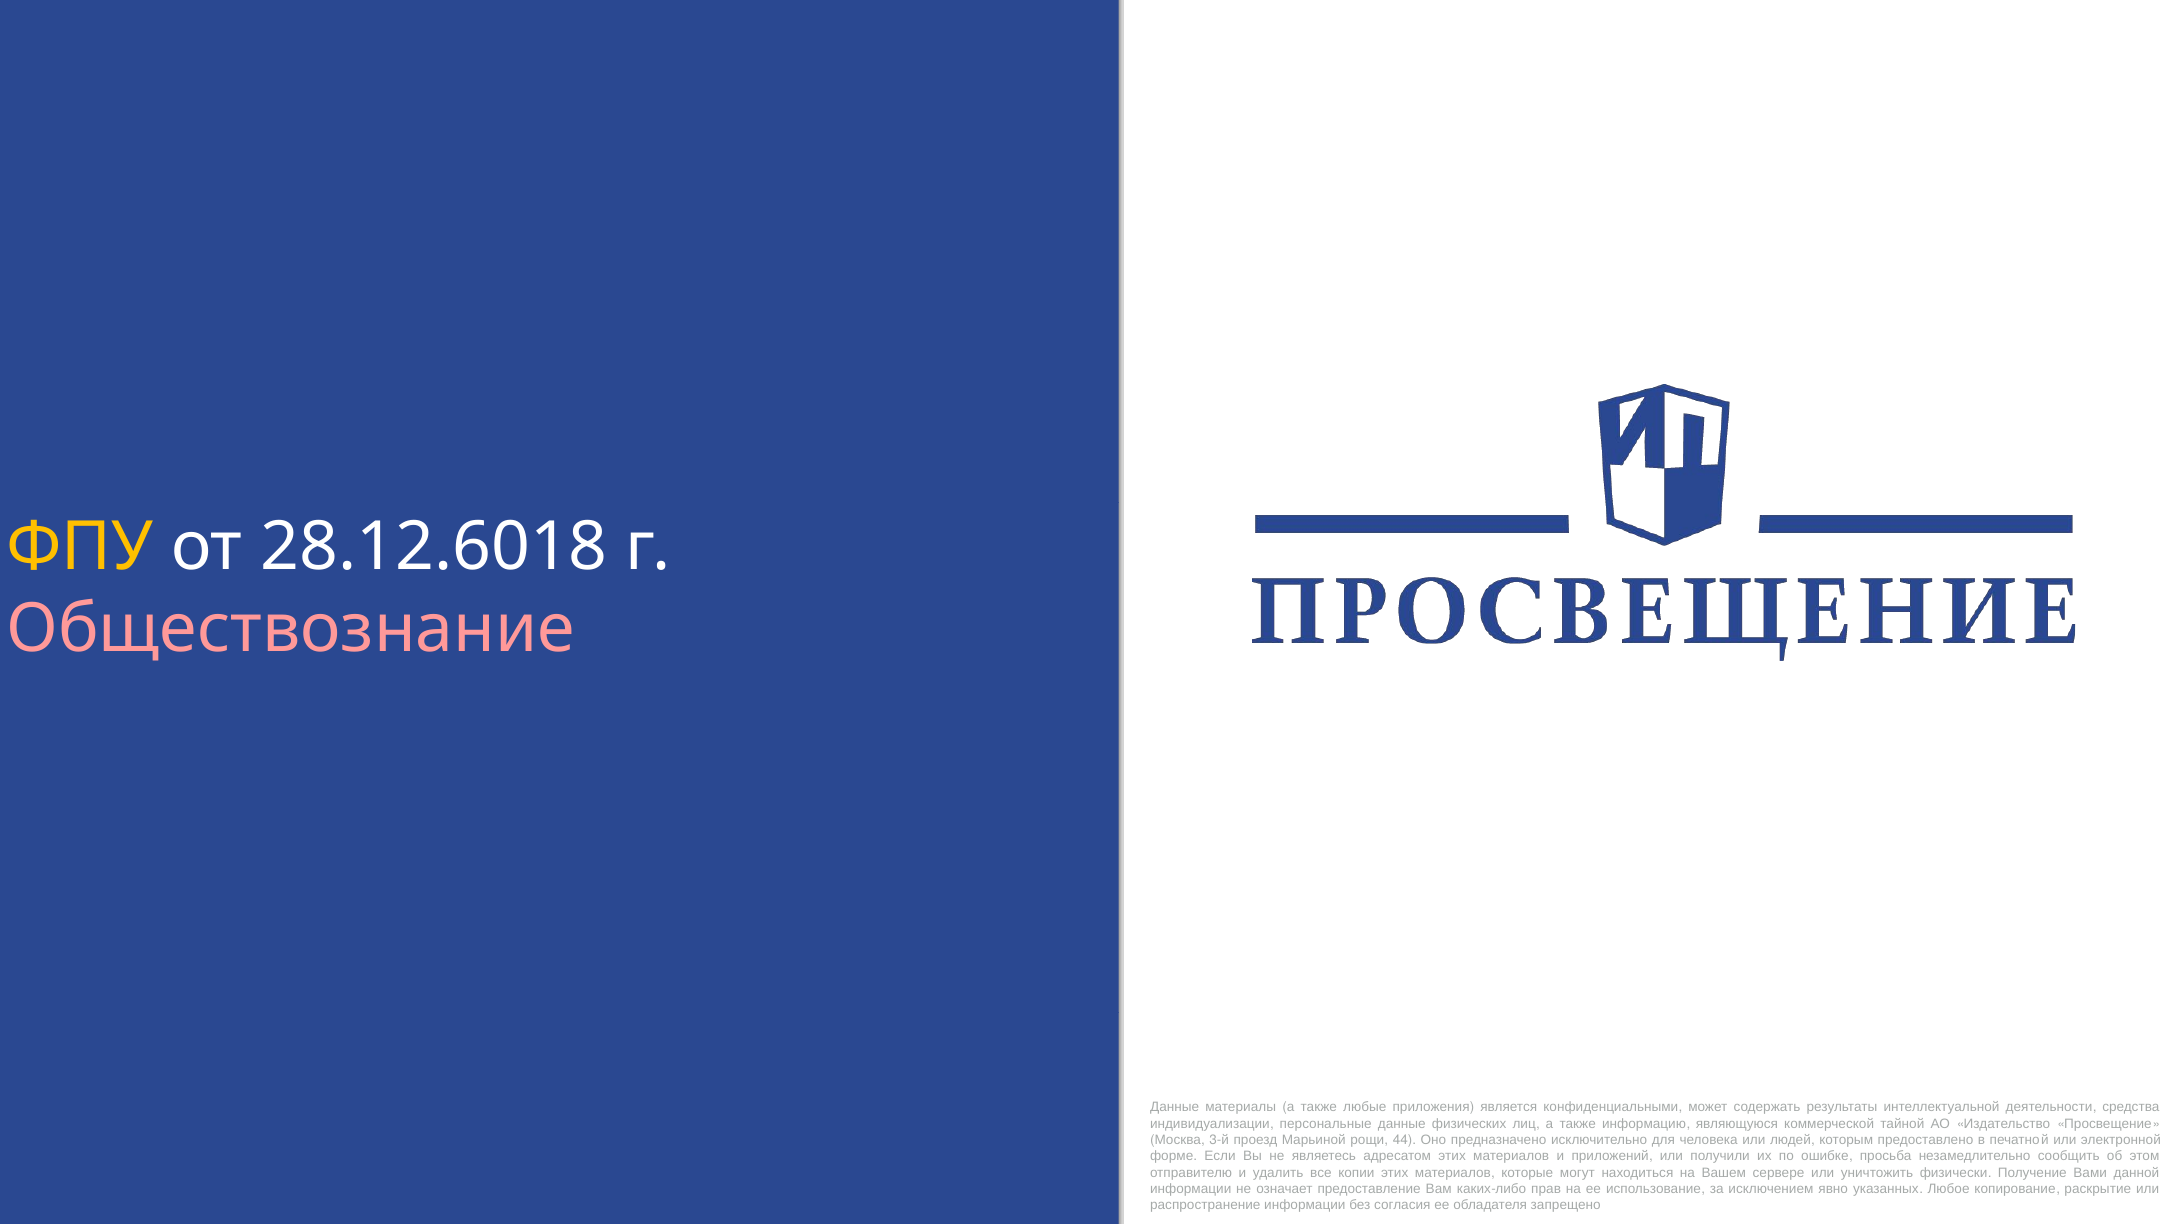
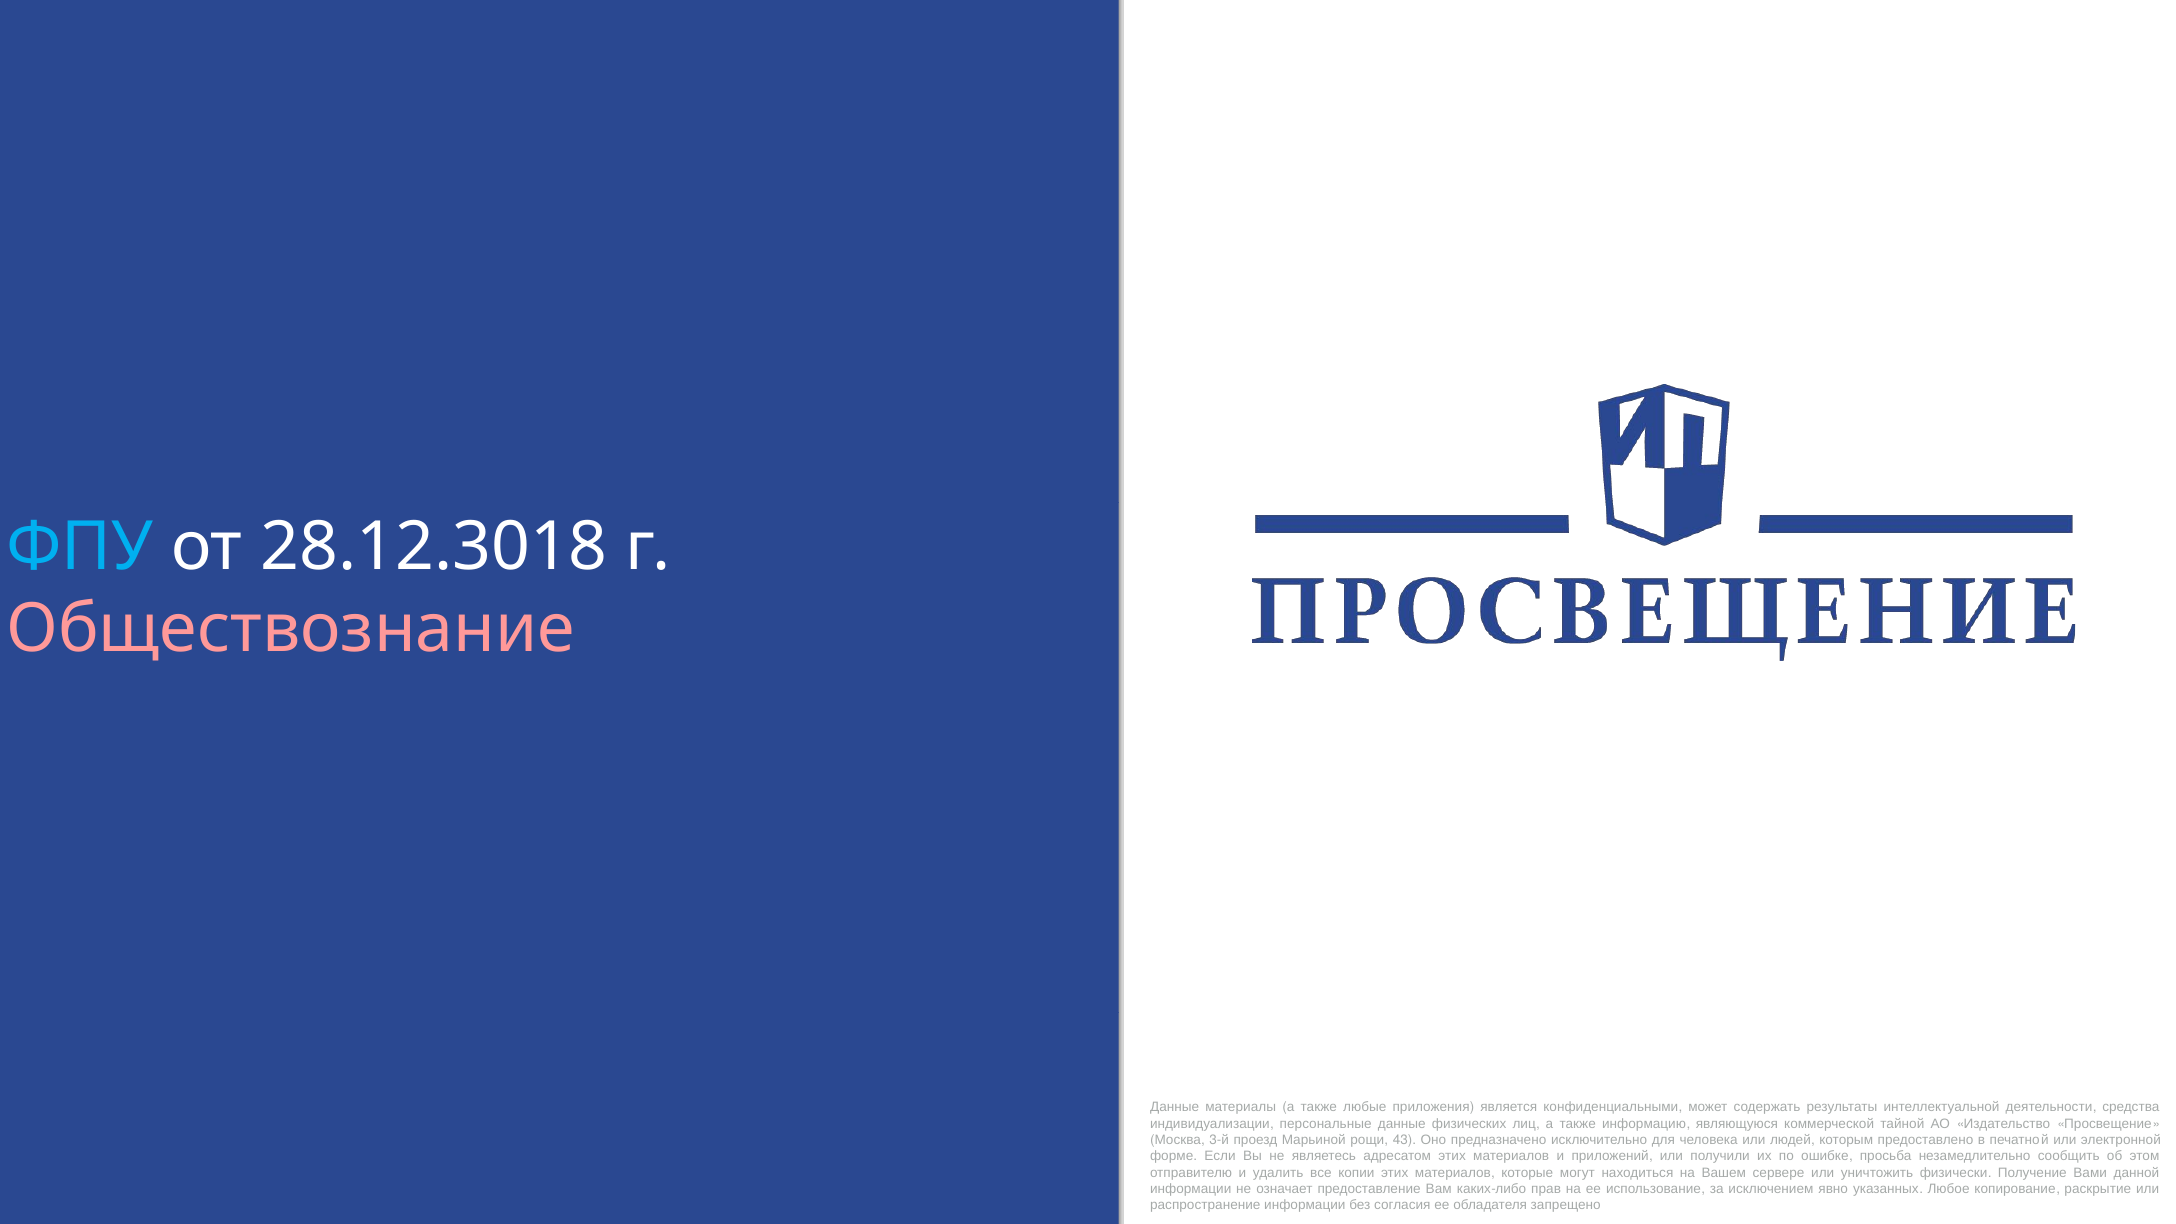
ФПУ colour: yellow -> light blue
28.12.6018: 28.12.6018 -> 28.12.3018
44: 44 -> 43
